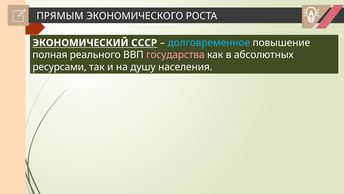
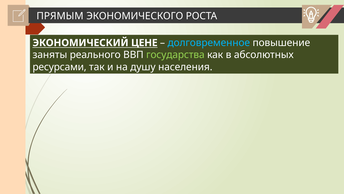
СССР: СССР -> ЦЕНЕ
полная: полная -> заняты
государства colour: pink -> light green
